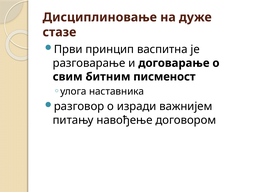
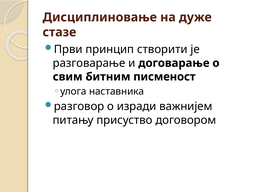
васпитна: васпитна -> створити
навођење: навођење -> присуство
